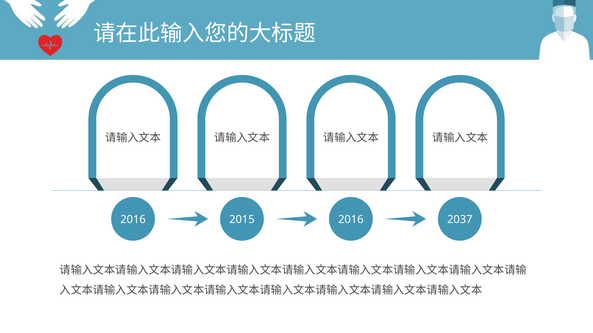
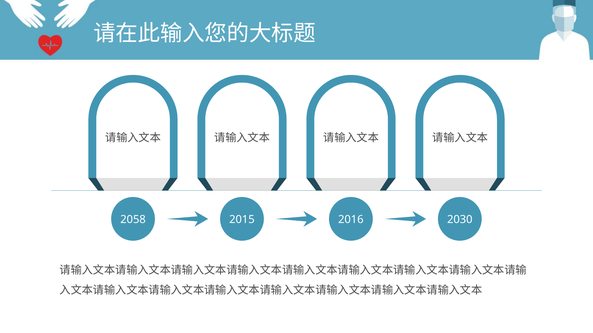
2016 at (133, 220): 2016 -> 2058
2037: 2037 -> 2030
